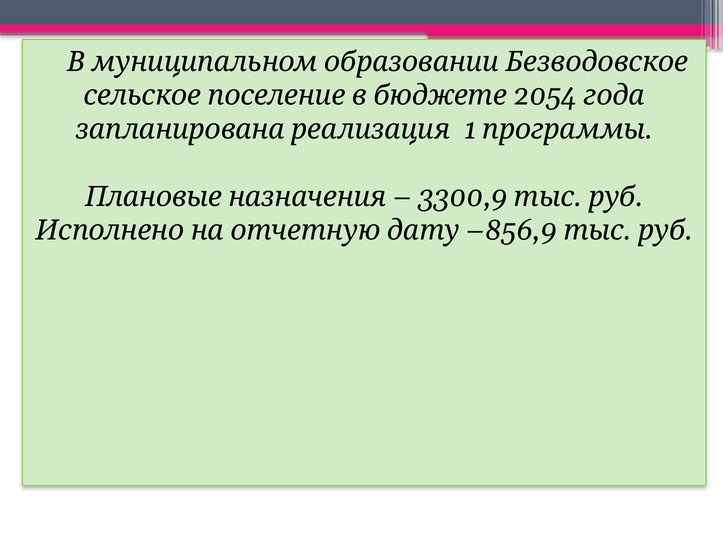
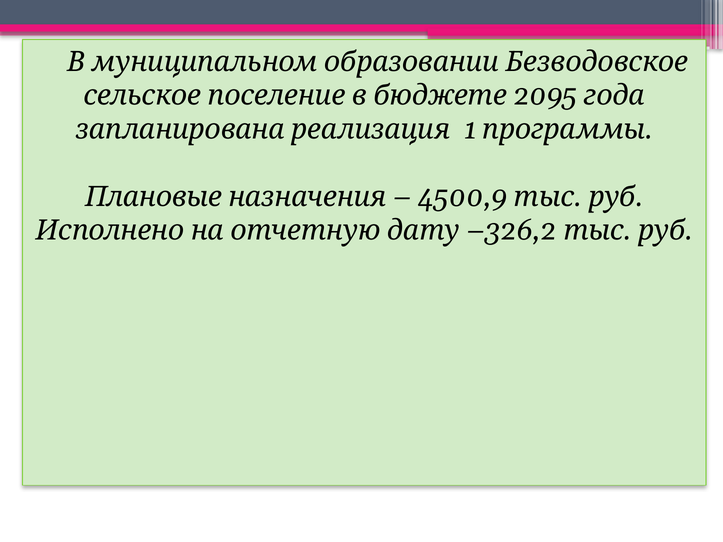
2054: 2054 -> 2095
3300,9: 3300,9 -> 4500,9
–856,9: –856,9 -> –326,2
